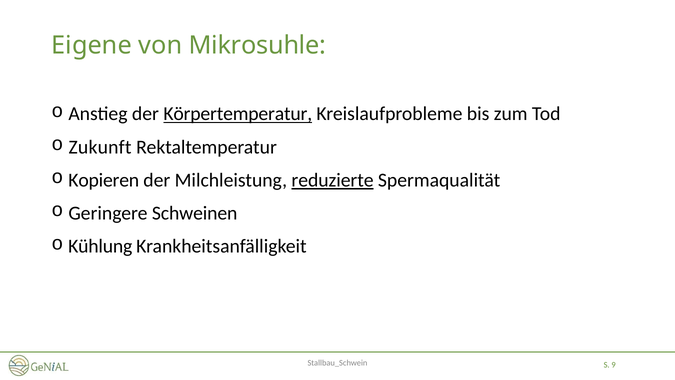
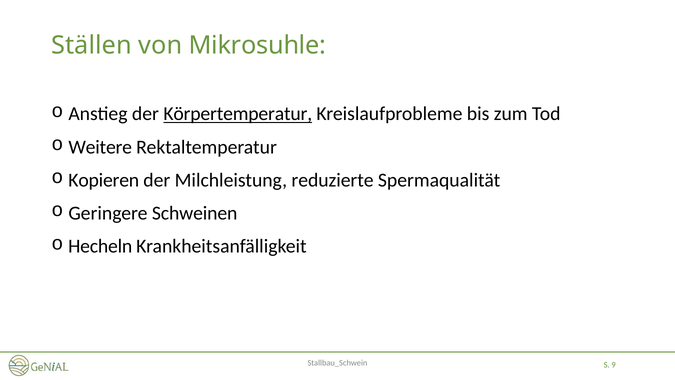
Eigene: Eigene -> Ställen
Zukunft: Zukunft -> Weitere
reduzierte underline: present -> none
Kühlung: Kühlung -> Hecheln
